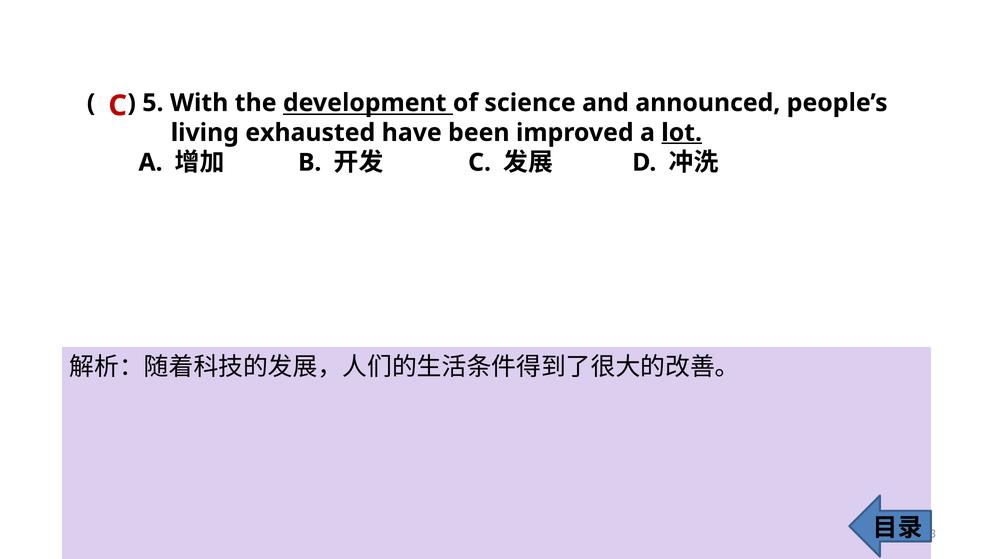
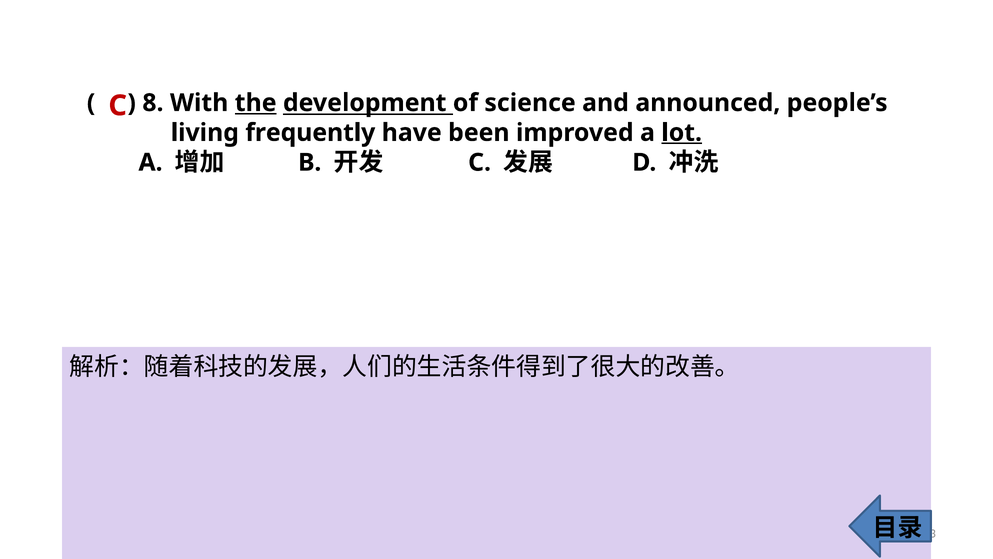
5: 5 -> 8
the underline: none -> present
exhausted: exhausted -> frequently
